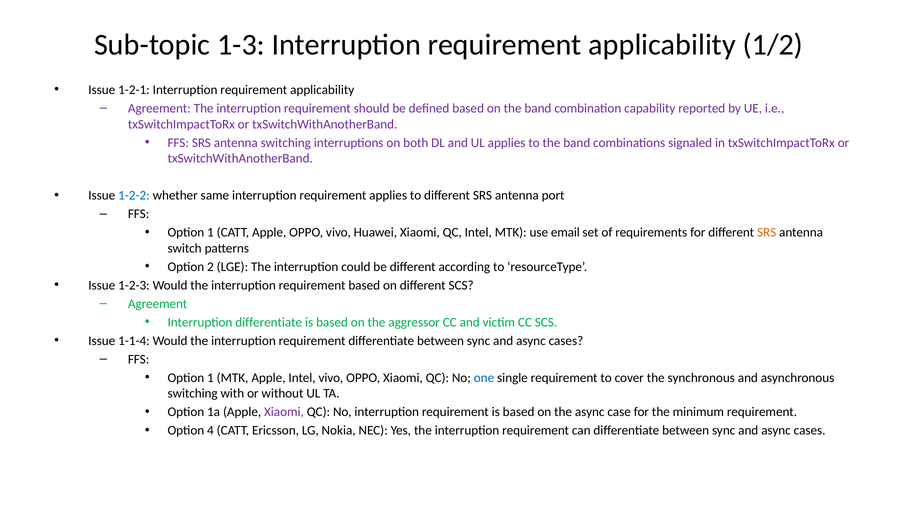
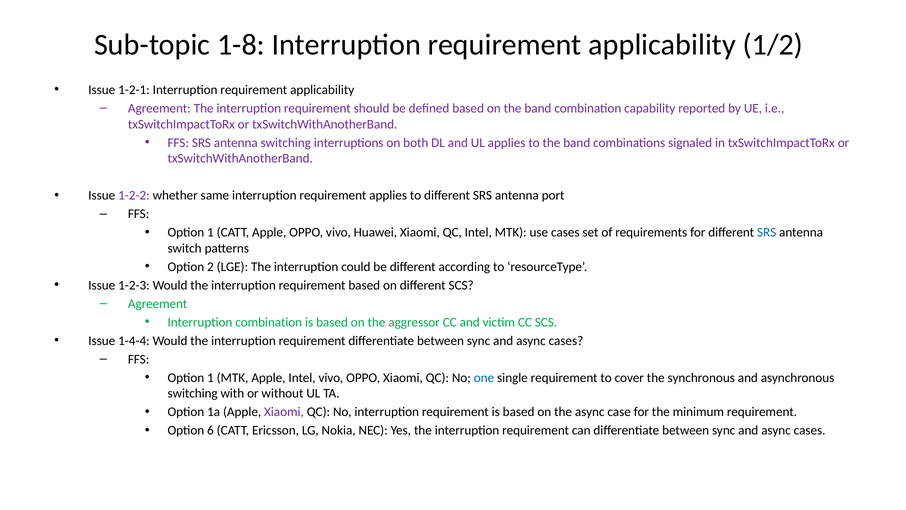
1-3: 1-3 -> 1-8
1-2-2 colour: blue -> purple
use email: email -> cases
SRS at (767, 232) colour: orange -> blue
Interruption differentiate: differentiate -> combination
1-1-4: 1-1-4 -> 1-4-4
4: 4 -> 6
